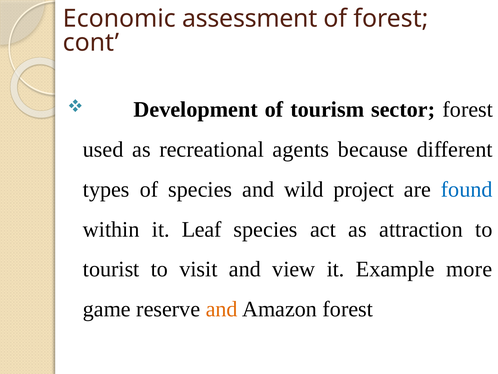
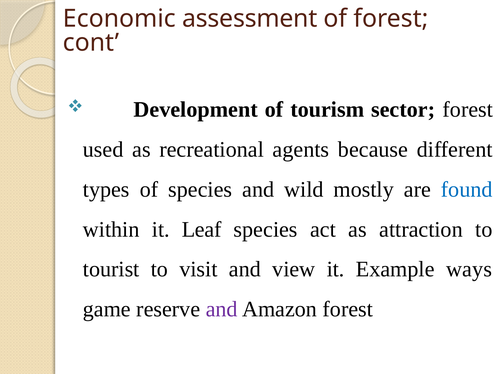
project: project -> mostly
more: more -> ways
and at (222, 309) colour: orange -> purple
